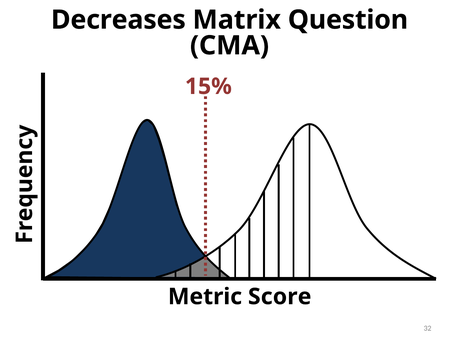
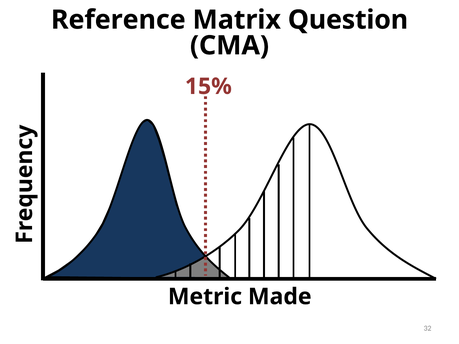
Decreases: Decreases -> Reference
Score: Score -> Made
